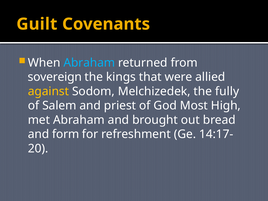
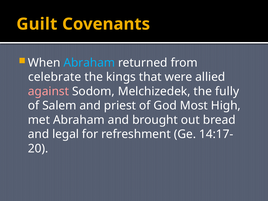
sovereign: sovereign -> celebrate
against colour: yellow -> pink
form: form -> legal
